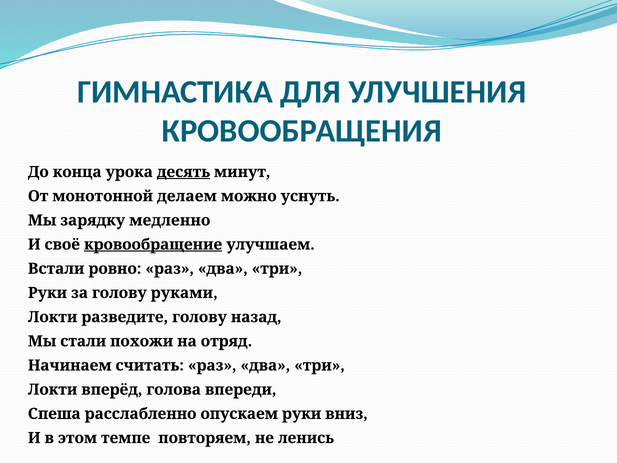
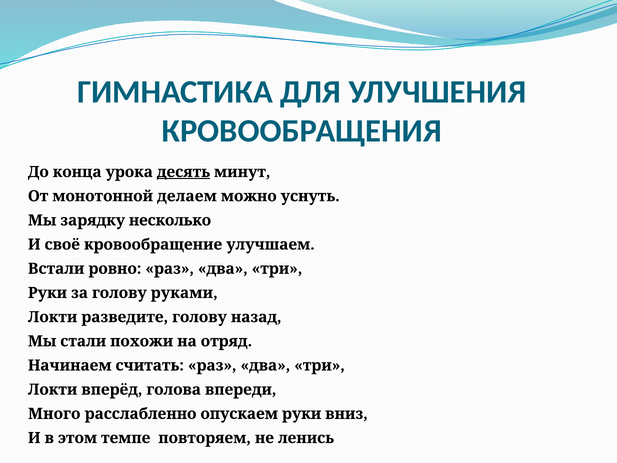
медленно: медленно -> несколько
кровообращение underline: present -> none
Спеша: Спеша -> Много
